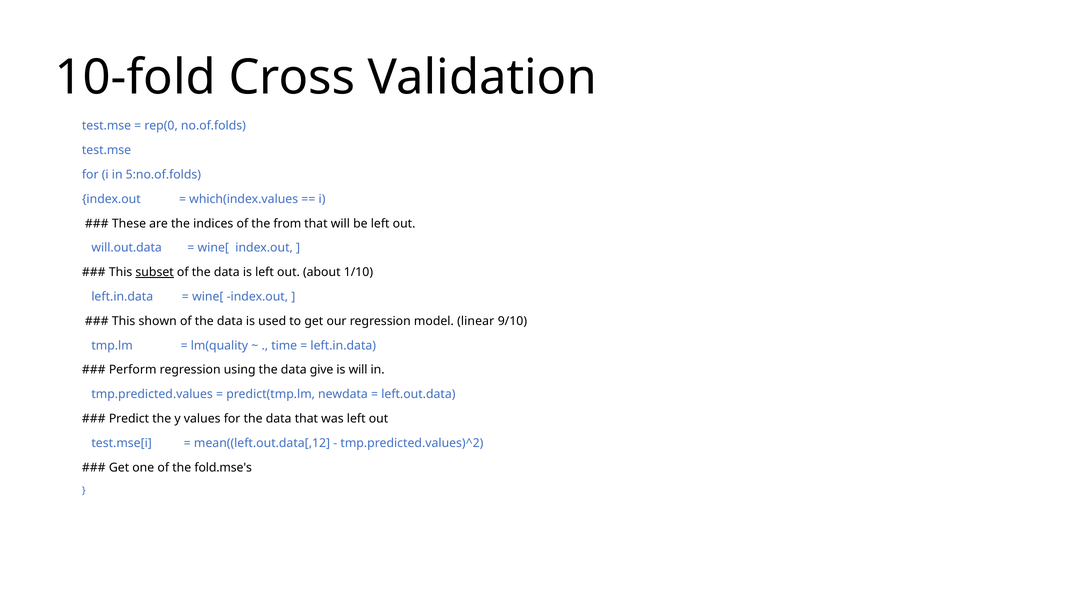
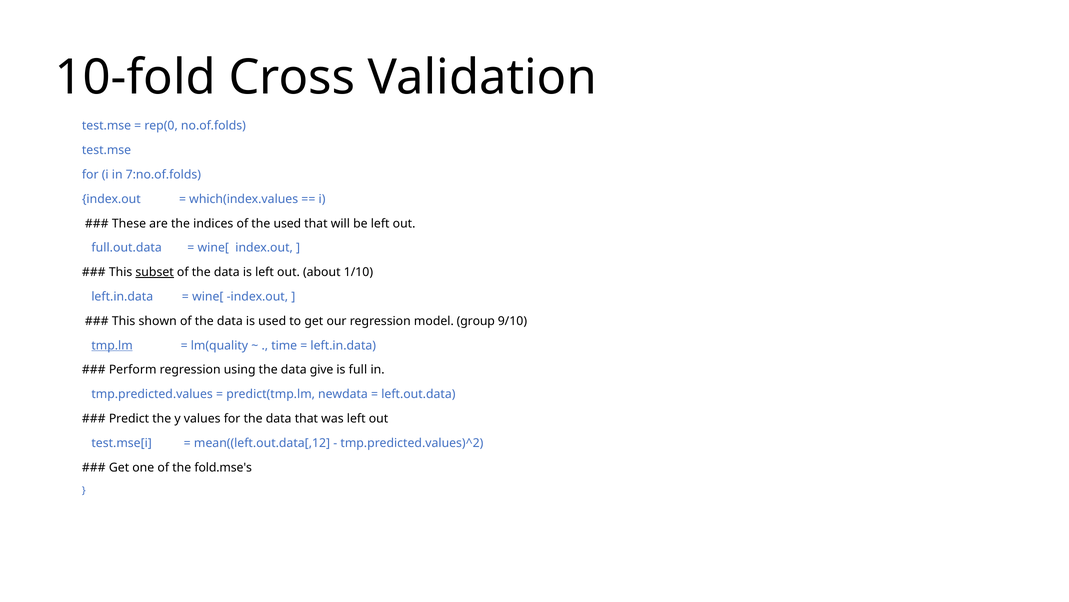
5:no.of.folds: 5:no.of.folds -> 7:no.of.folds
the from: from -> used
will.out.data: will.out.data -> full.out.data
linear: linear -> group
tmp.lm underline: none -> present
is will: will -> full
